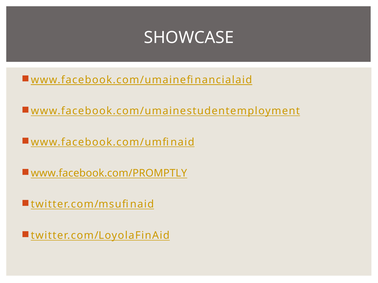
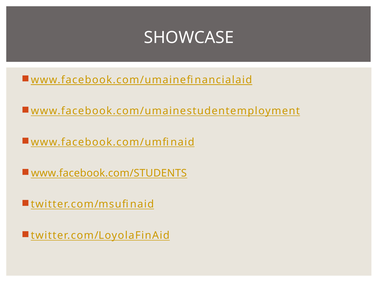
www.facebook.com/PROMPTLY: www.facebook.com/PROMPTLY -> www.facebook.com/STUDENTS
